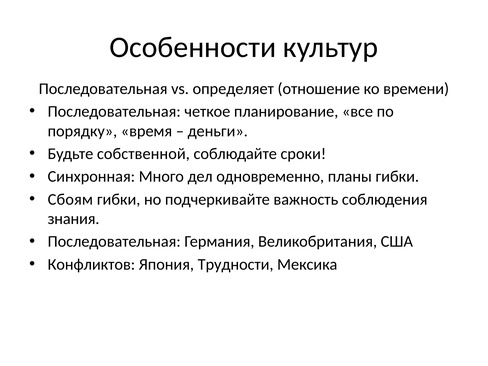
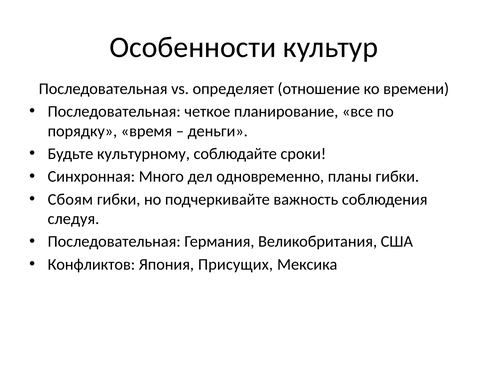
собственной: собственной -> культурному
знания: знания -> следуя
Трудности: Трудности -> Присущих
